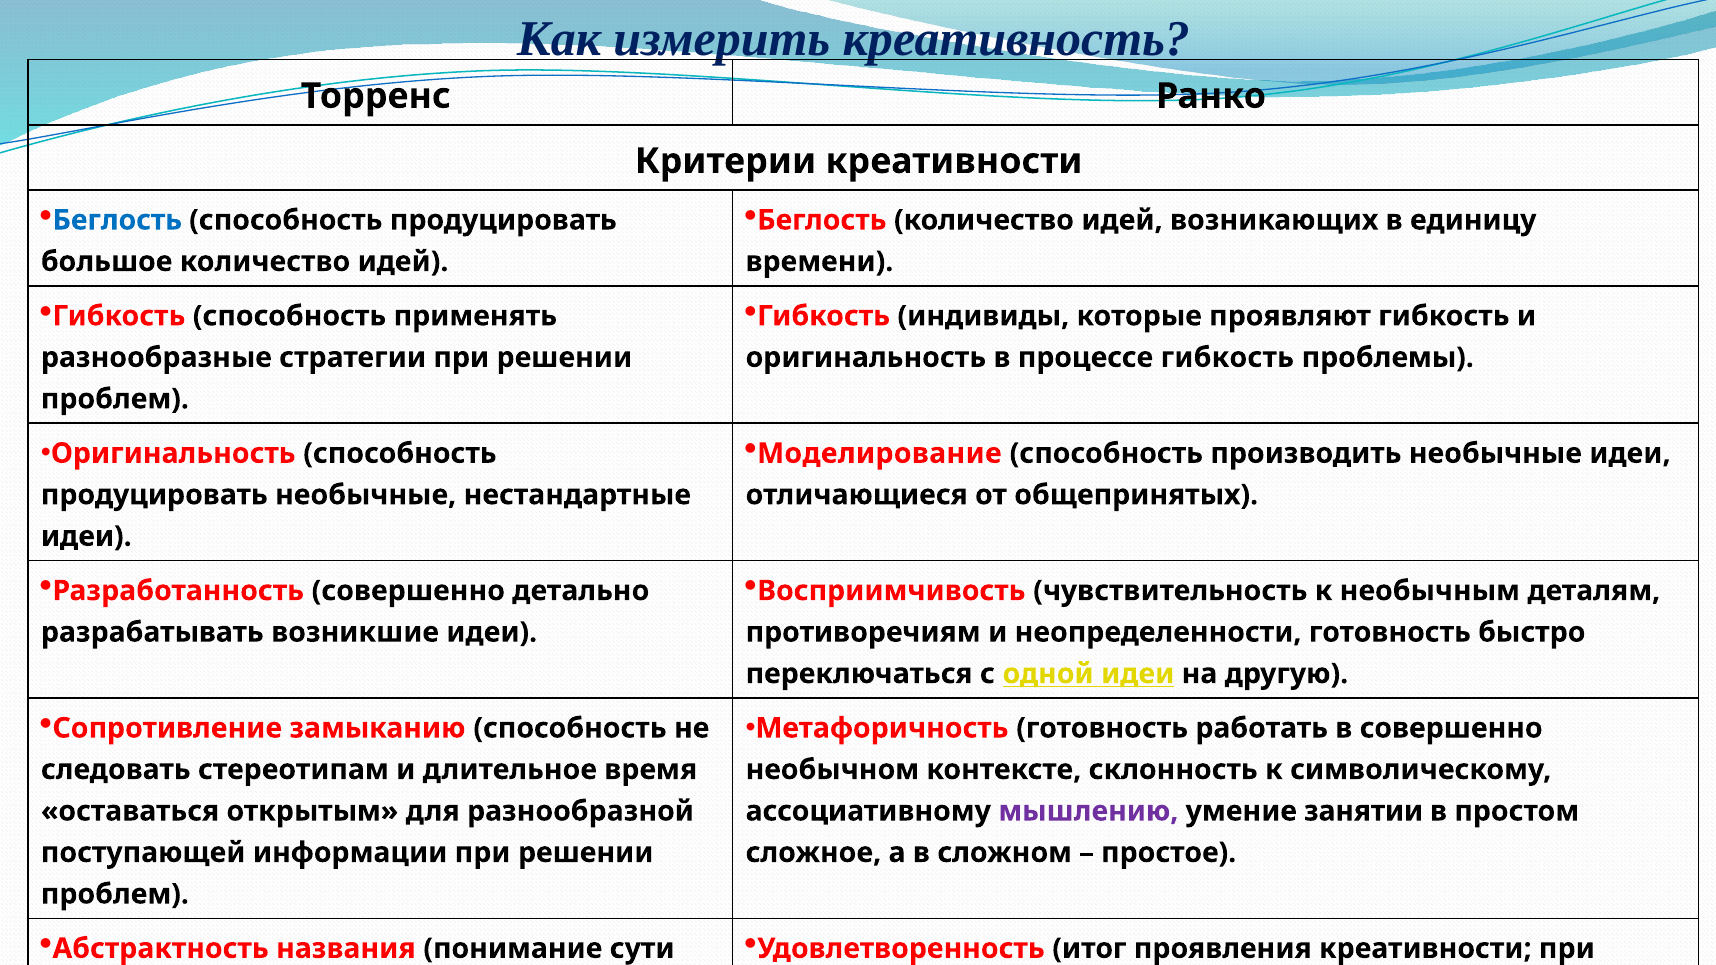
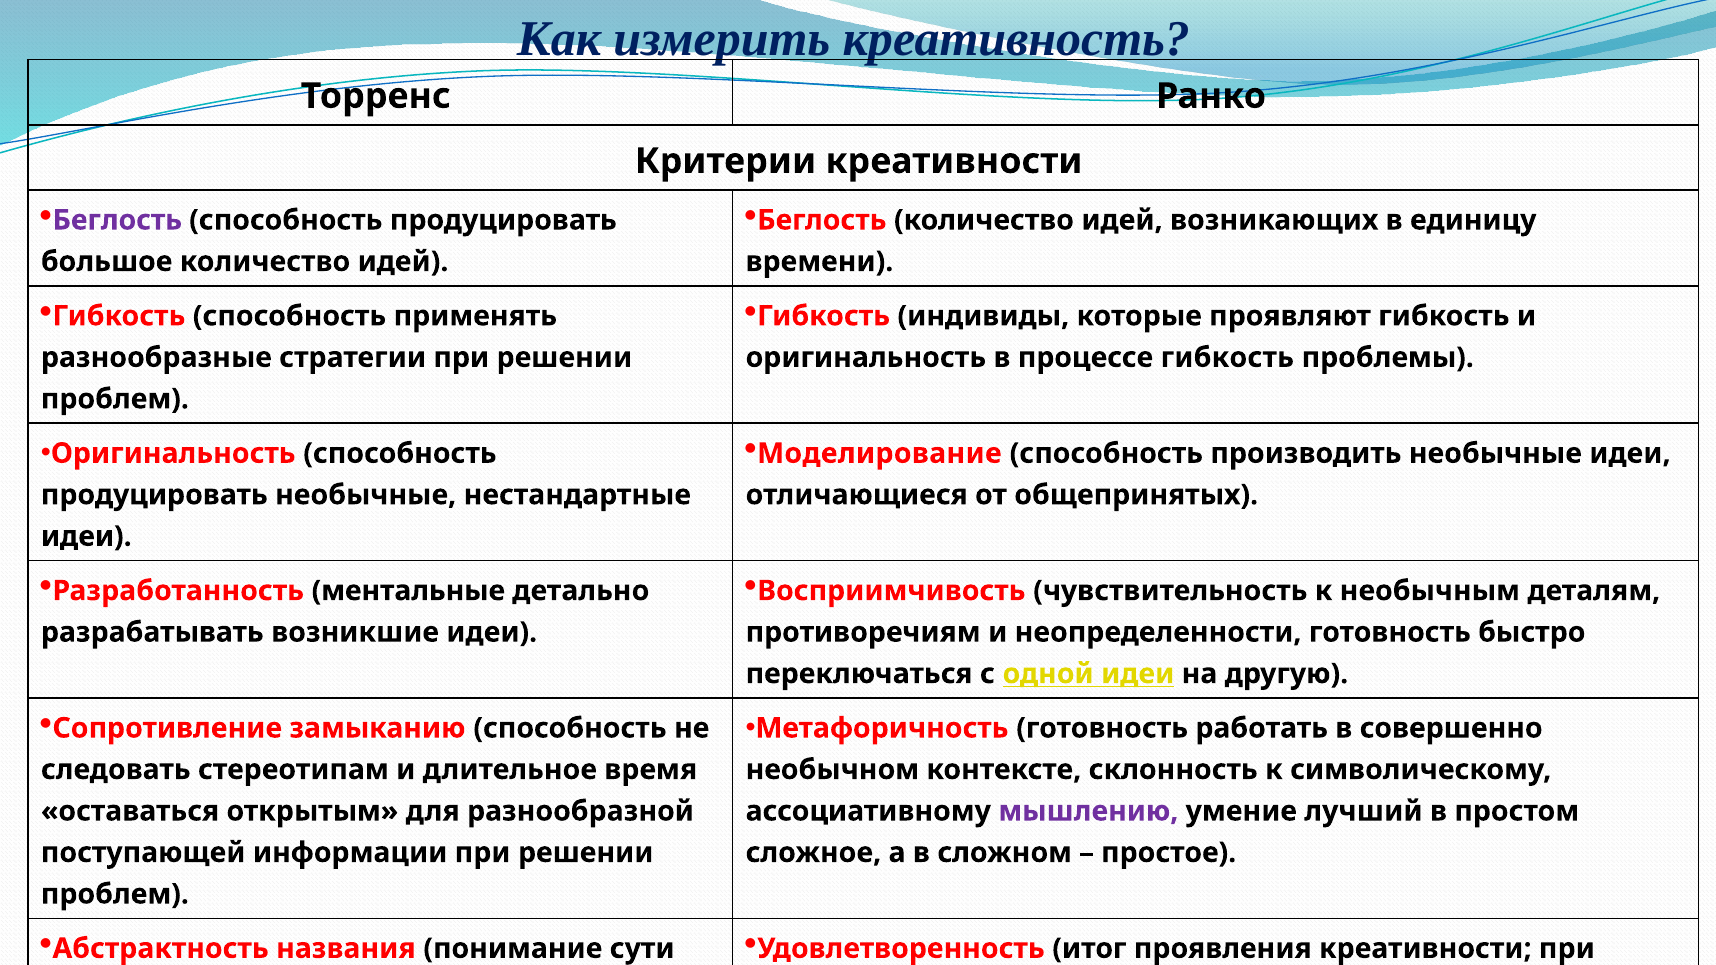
Беглость at (117, 220) colour: blue -> purple
Разработанность совершенно: совершенно -> ментальные
занятии: занятии -> лучший
